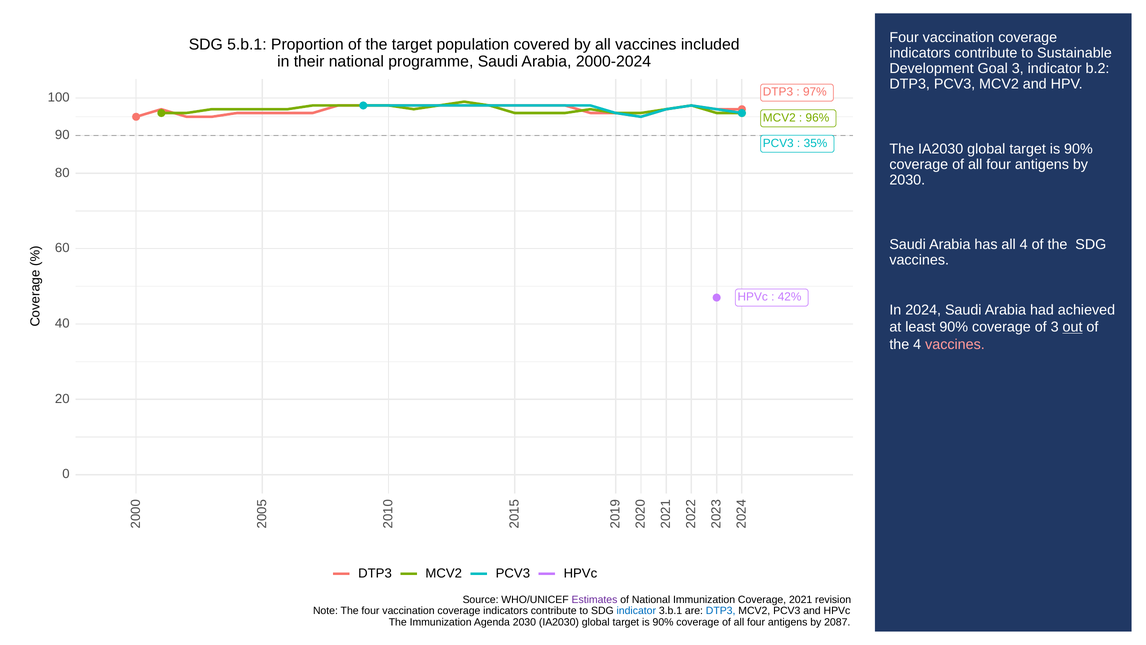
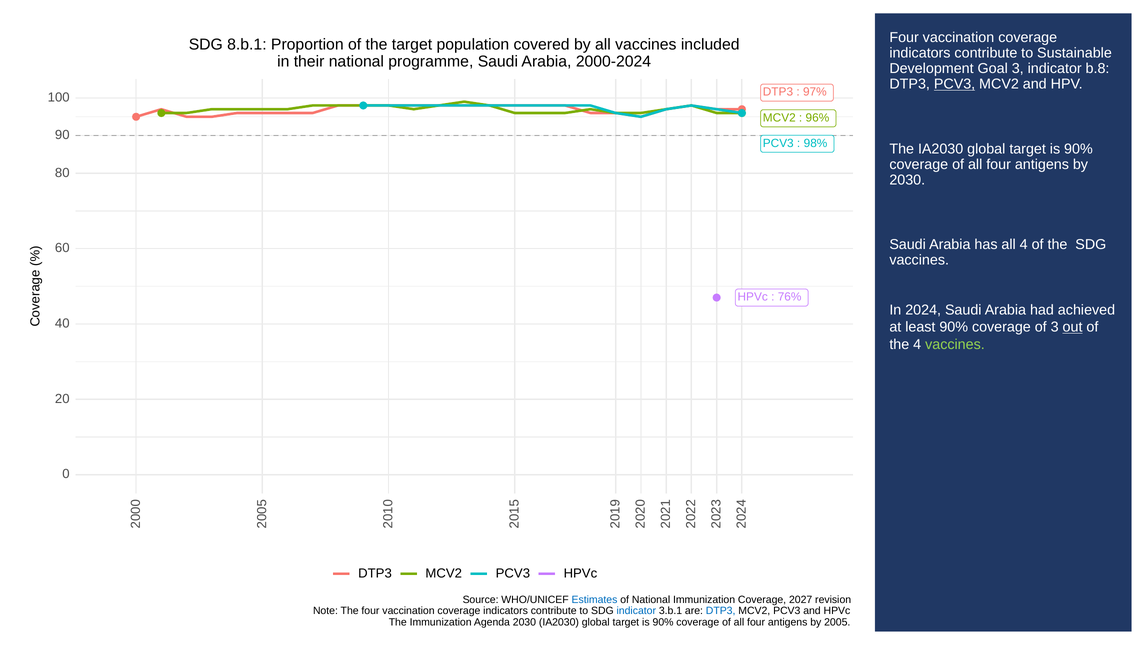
5.b.1: 5.b.1 -> 8.b.1
b.2: b.2 -> b.8
PCV3 at (955, 84) underline: none -> present
35%: 35% -> 98%
42%: 42% -> 76%
vaccines at (955, 344) colour: pink -> light green
Estimates colour: purple -> blue
2021: 2021 -> 2027
2087: 2087 -> 2005
